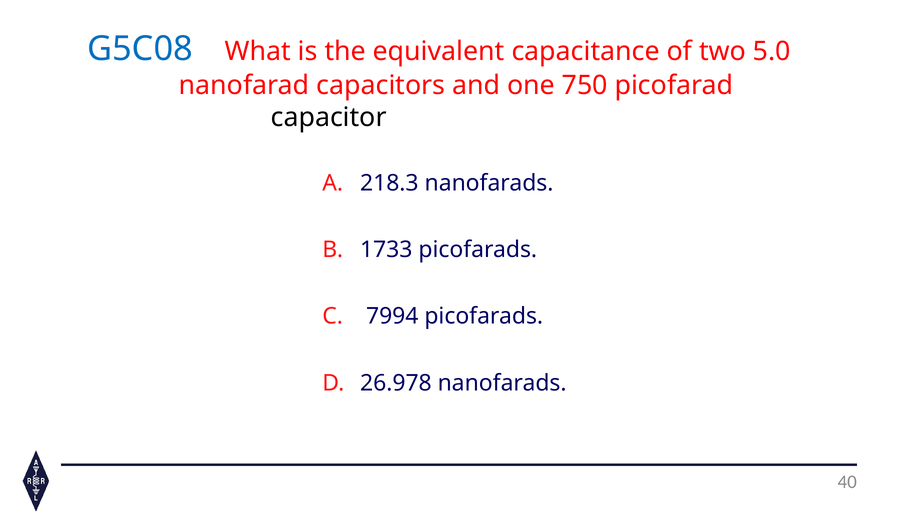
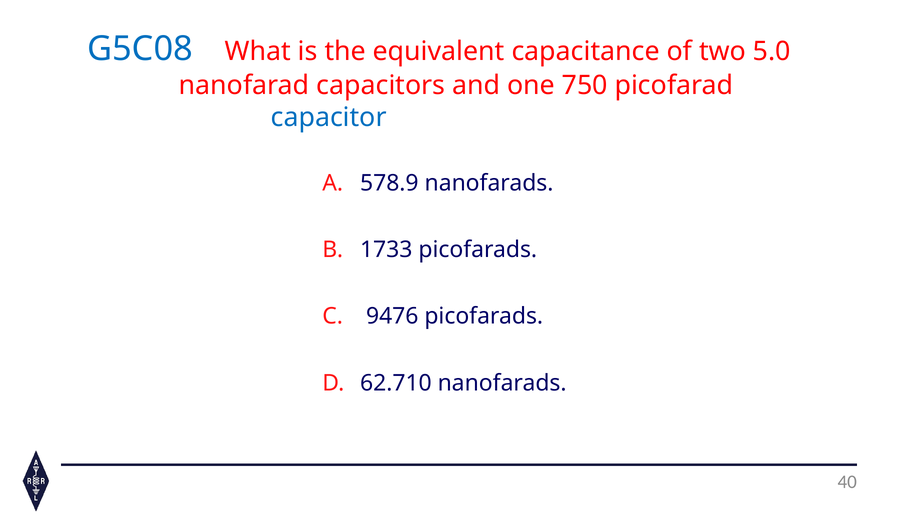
capacitor colour: black -> blue
218.3: 218.3 -> 578.9
7994: 7994 -> 9476
26.978: 26.978 -> 62.710
